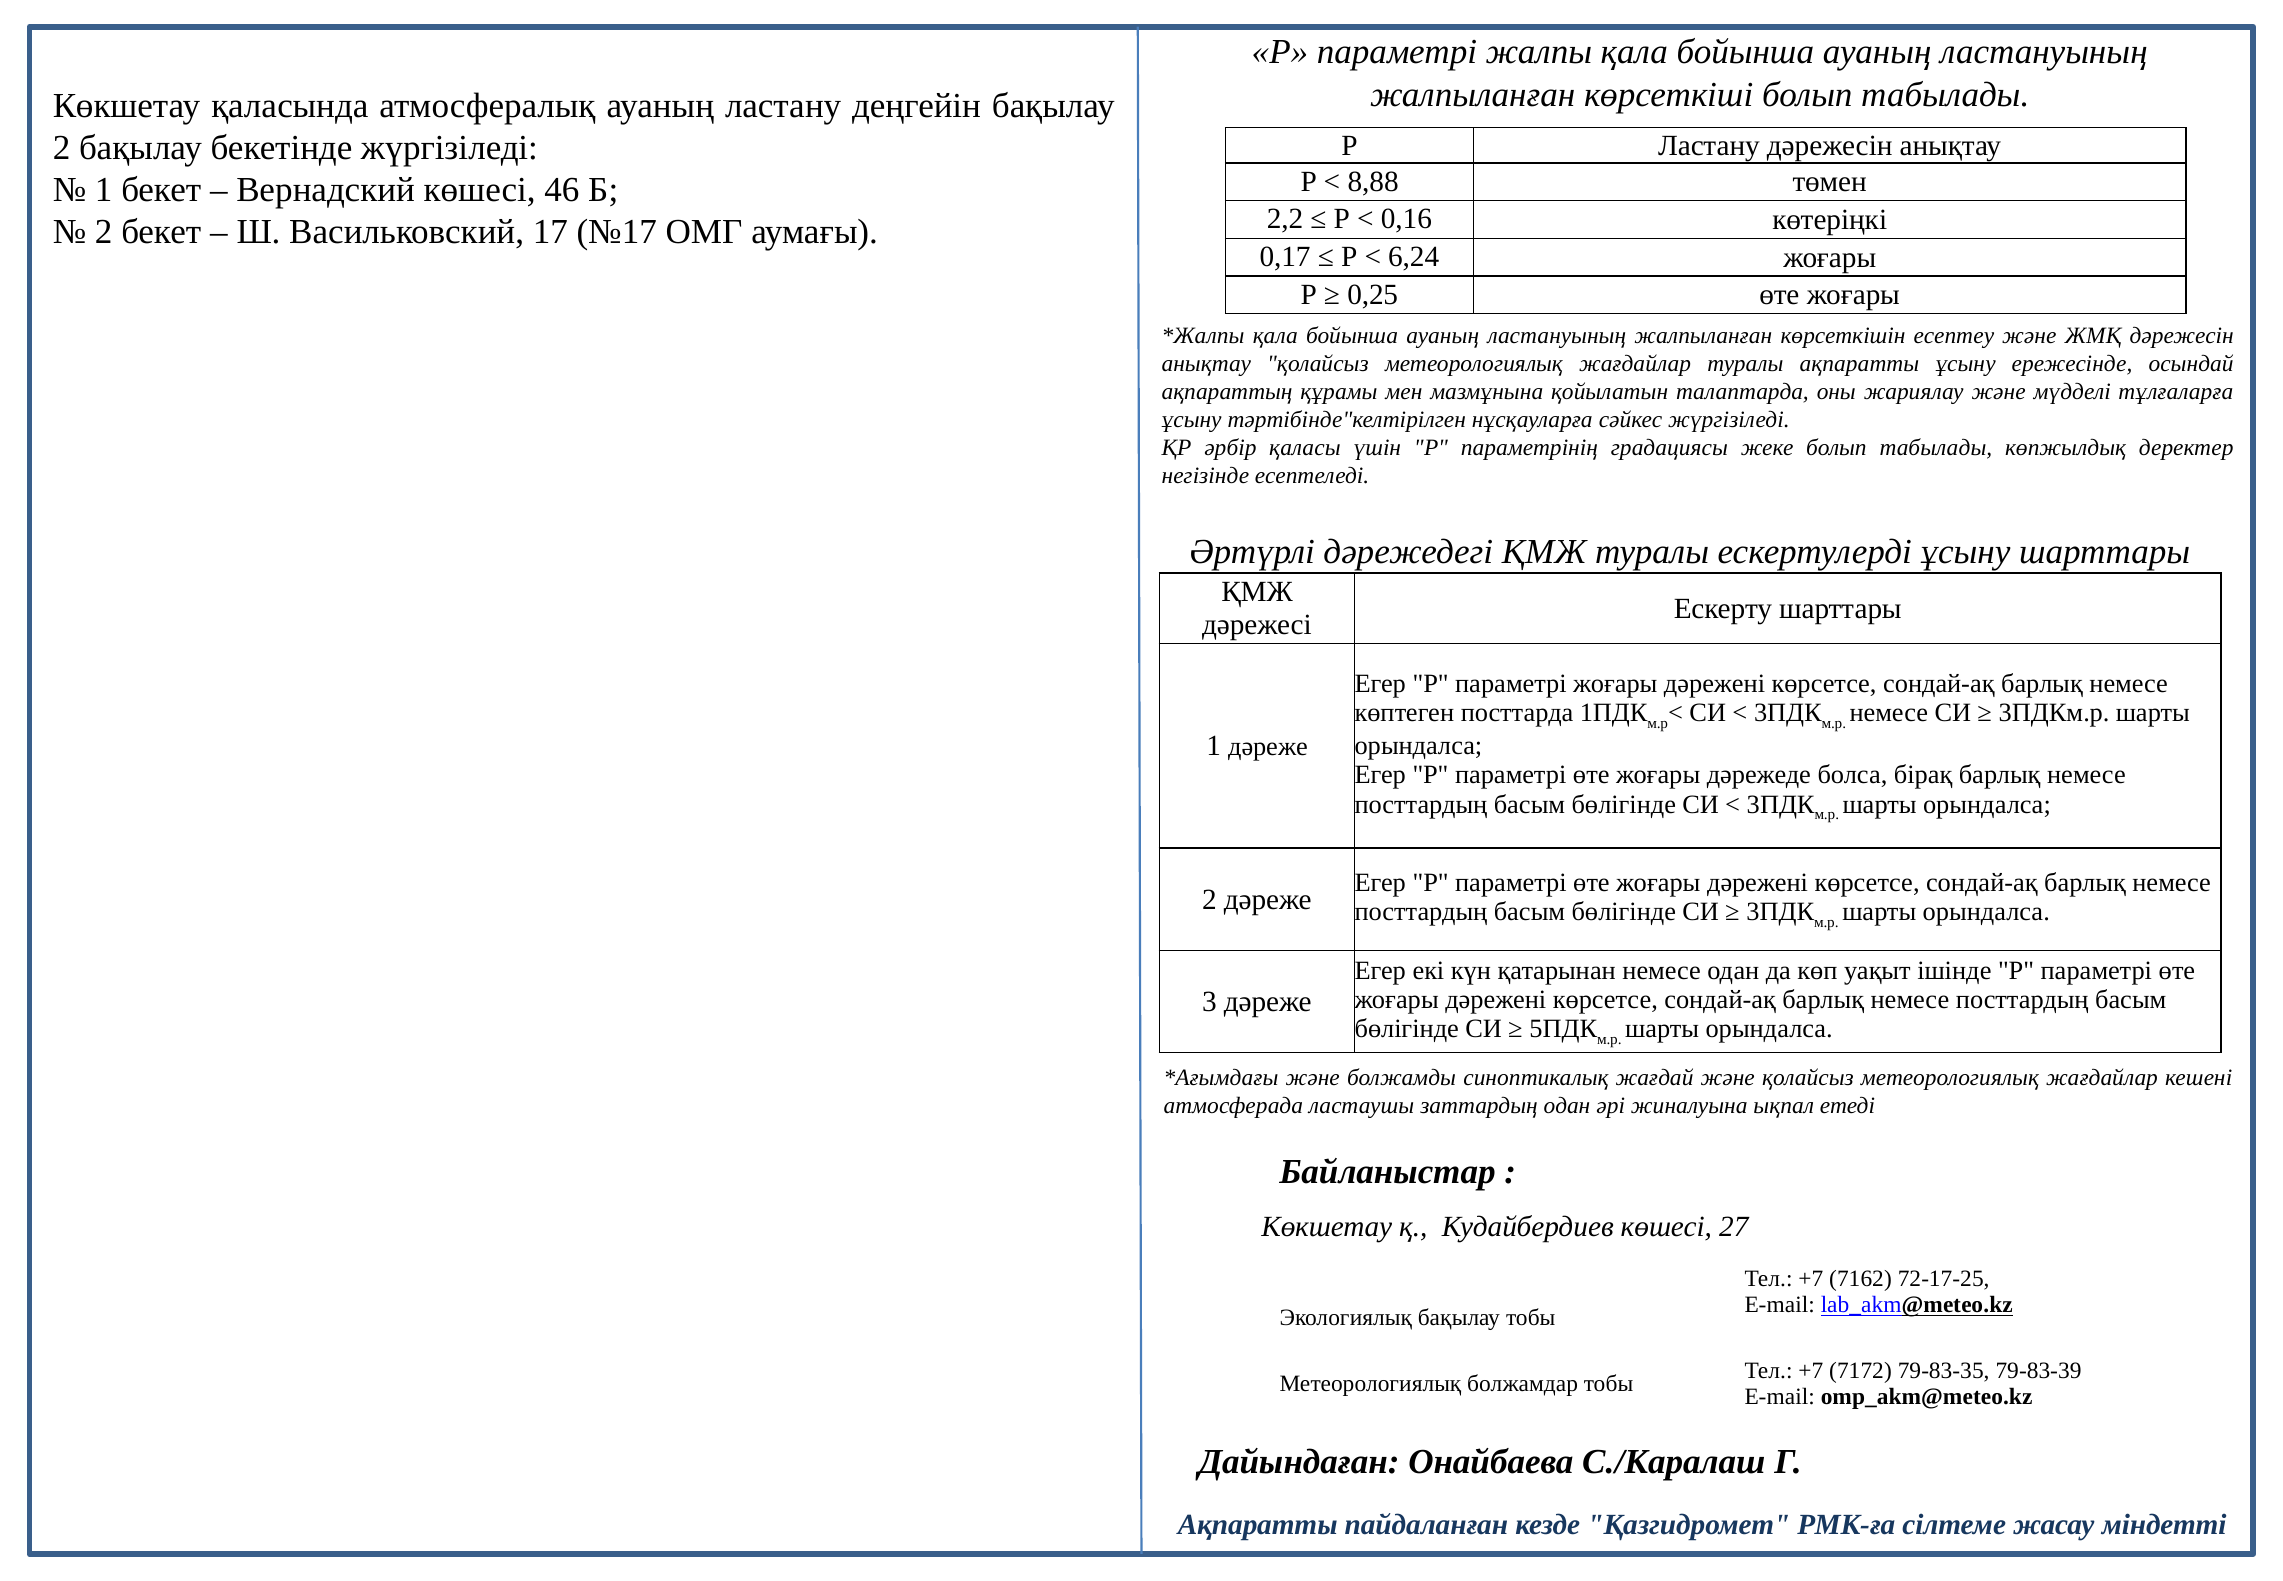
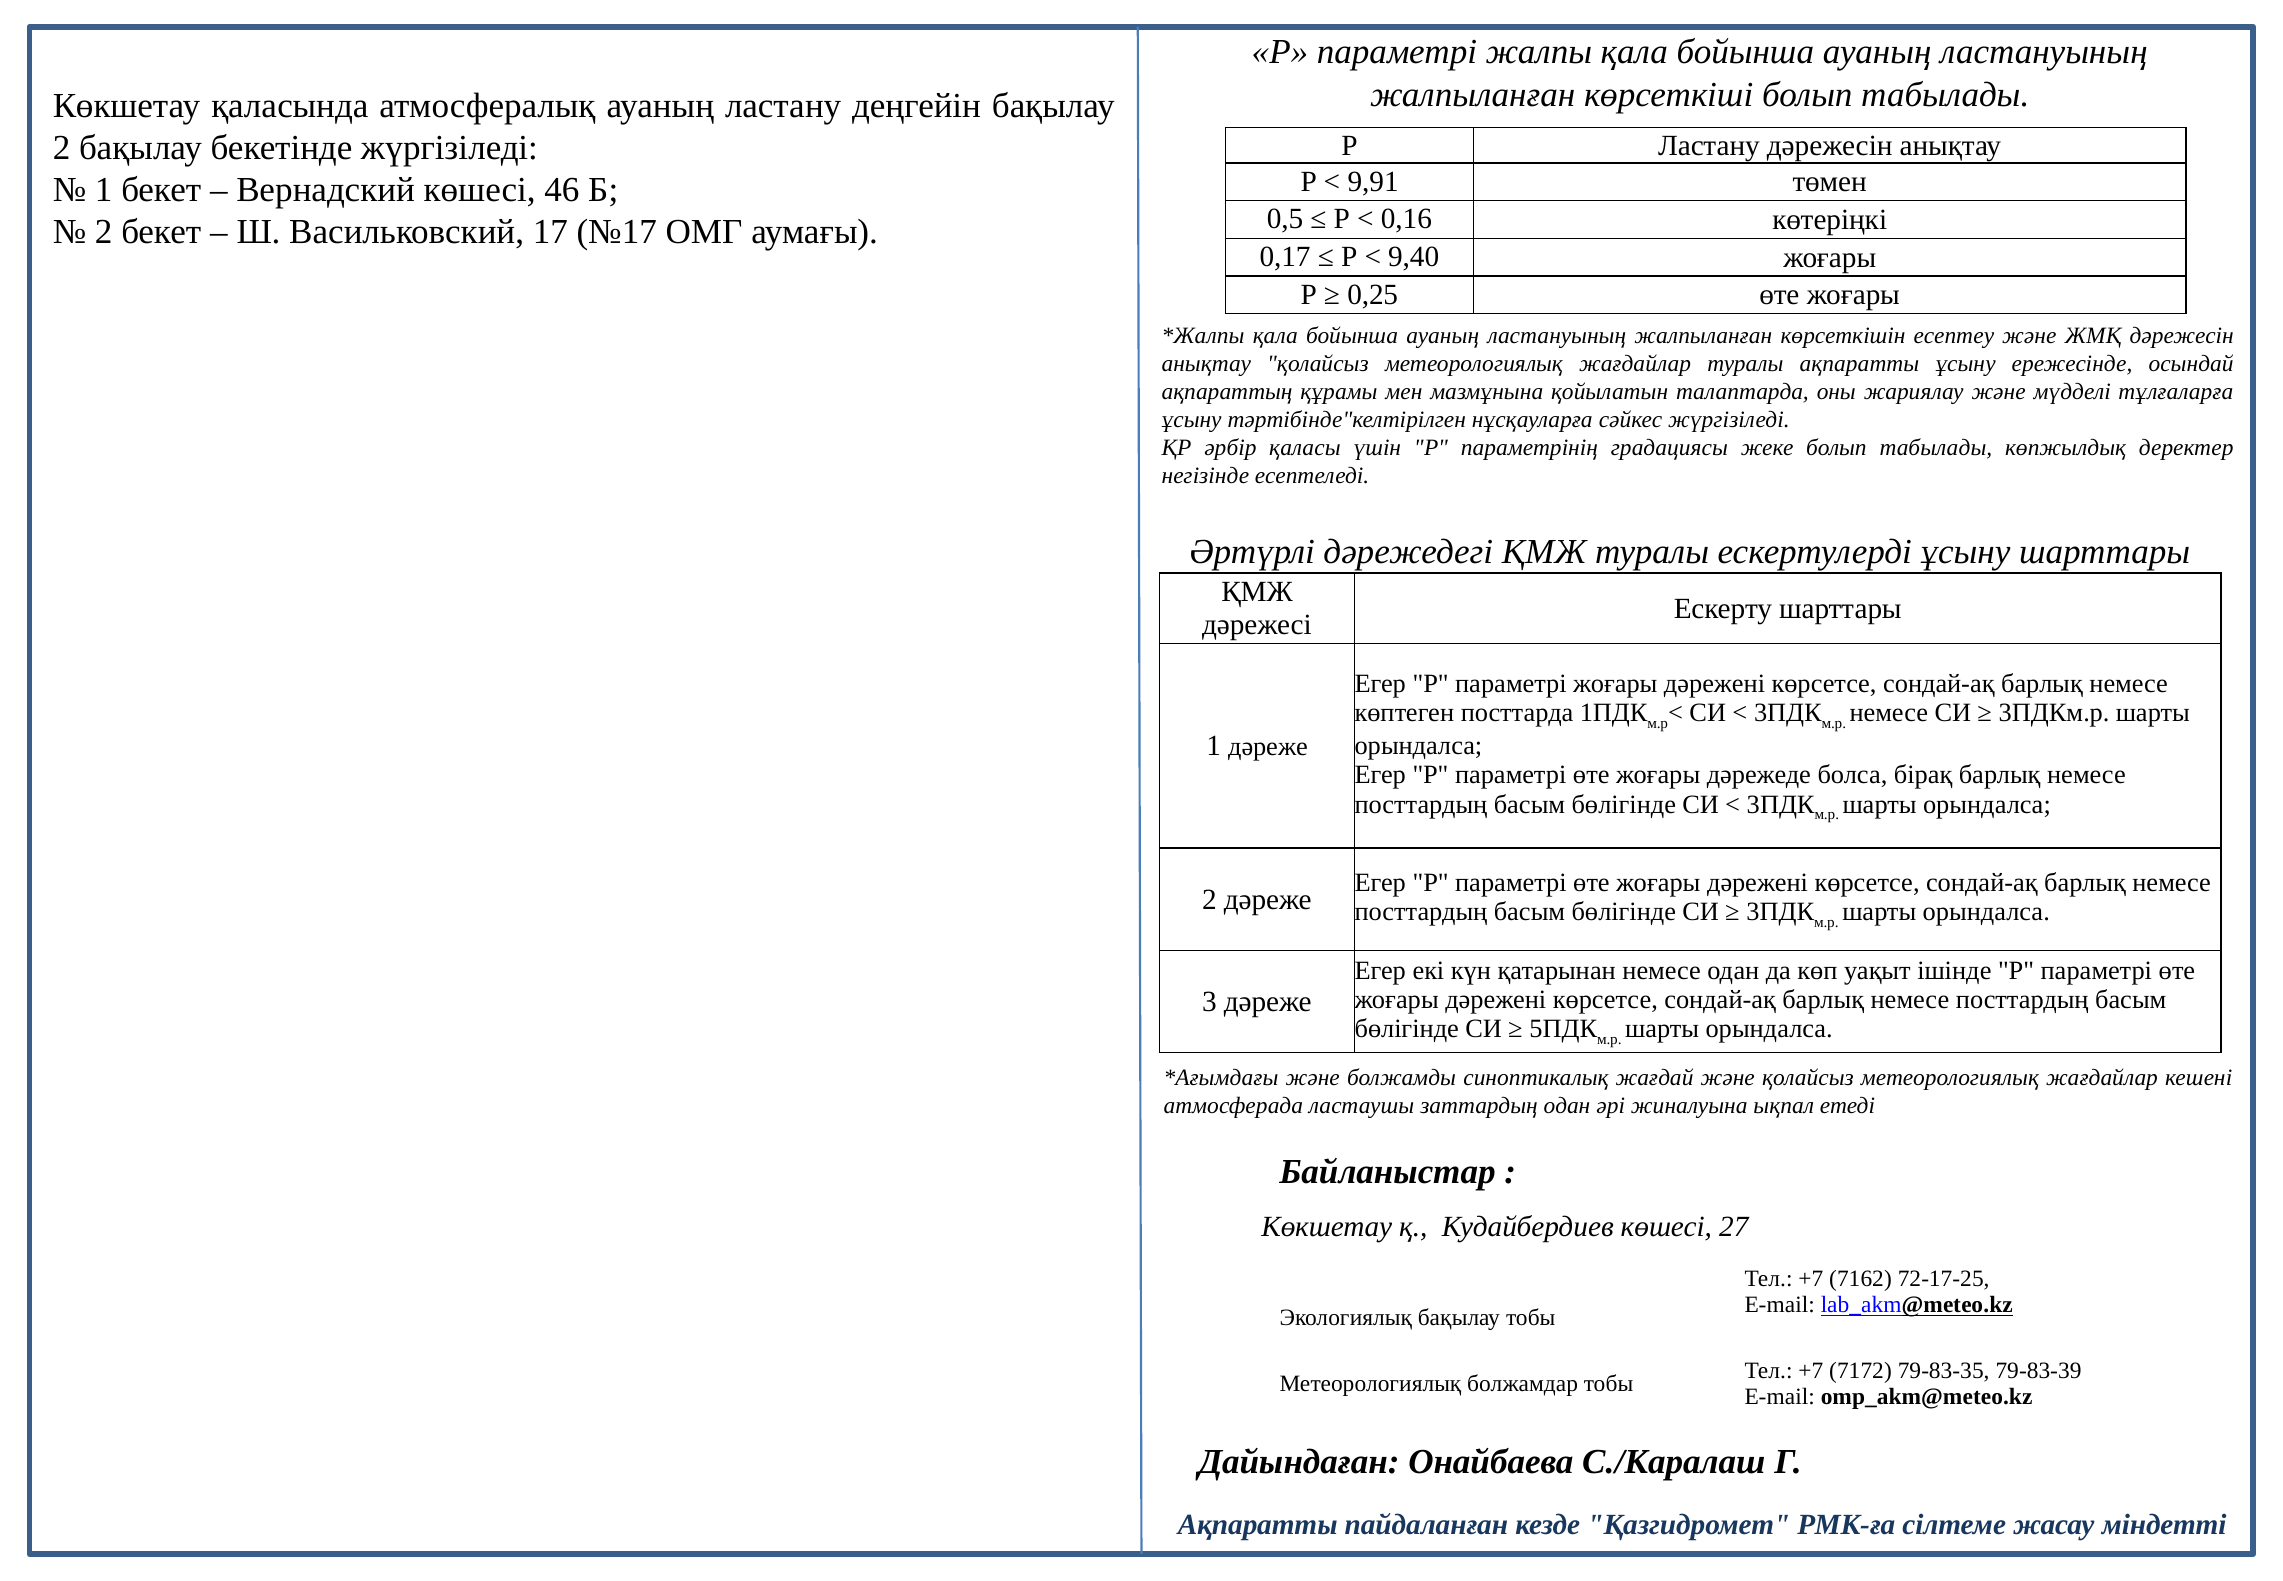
8,88: 8,88 -> 9,91
2,2: 2,2 -> 0,5
6,24: 6,24 -> 9,40
